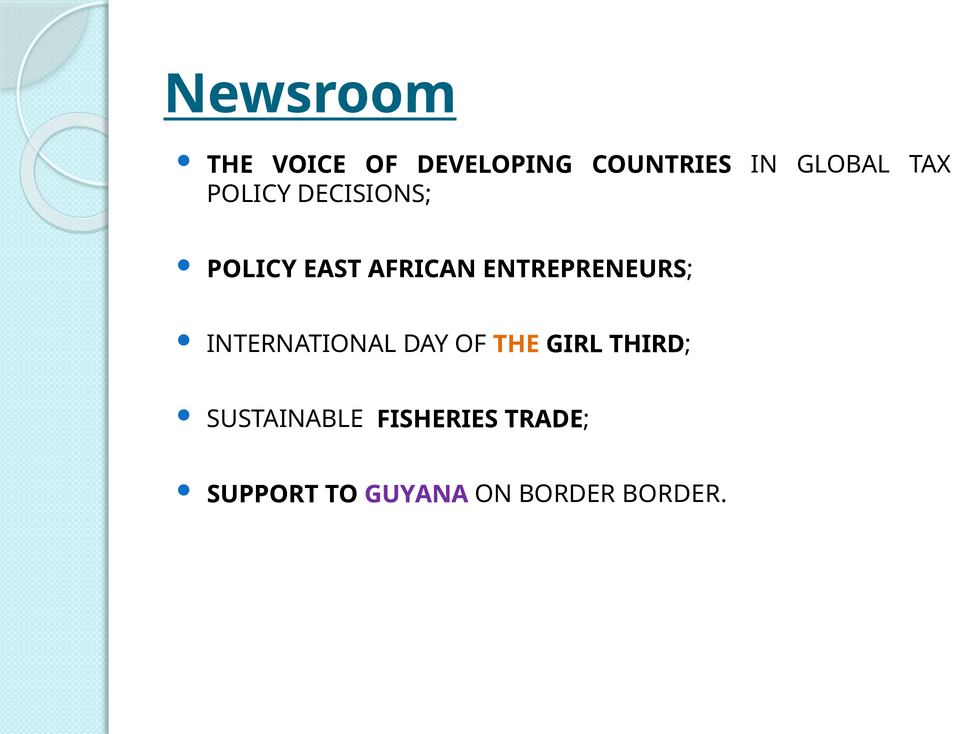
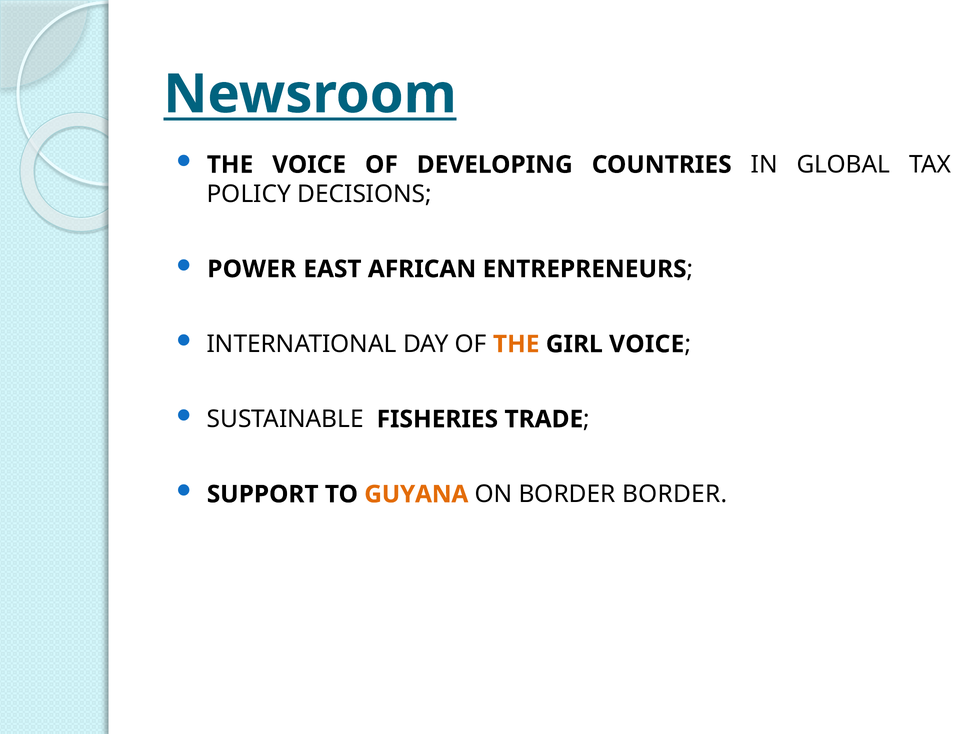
POLICY at (252, 269): POLICY -> POWER
GIRL THIRD: THIRD -> VOICE
GUYANA colour: purple -> orange
